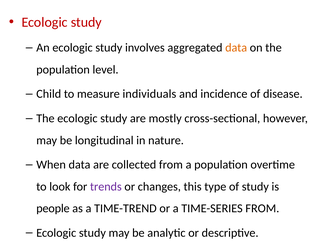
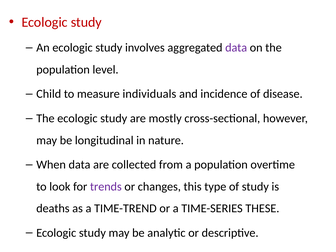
data at (236, 48) colour: orange -> purple
people: people -> deaths
TIME-SERIES FROM: FROM -> THESE
